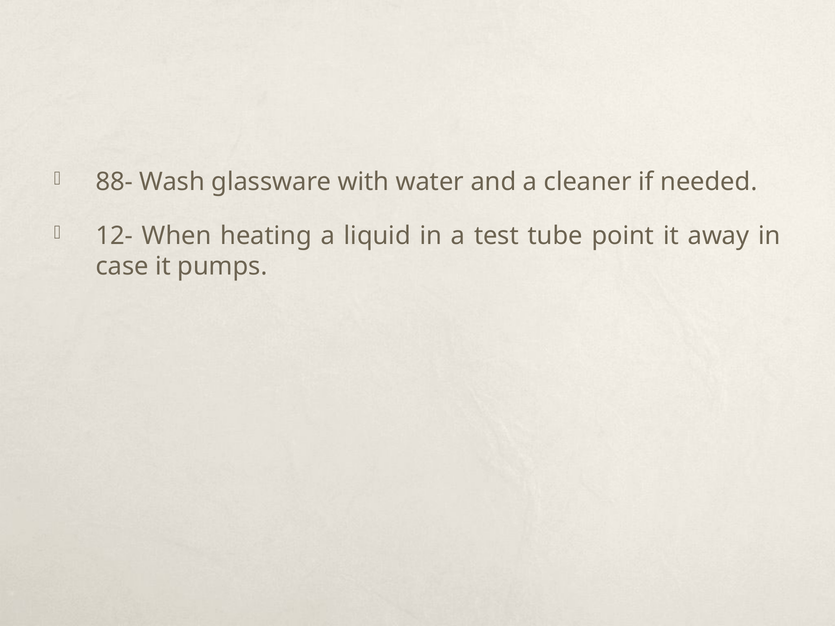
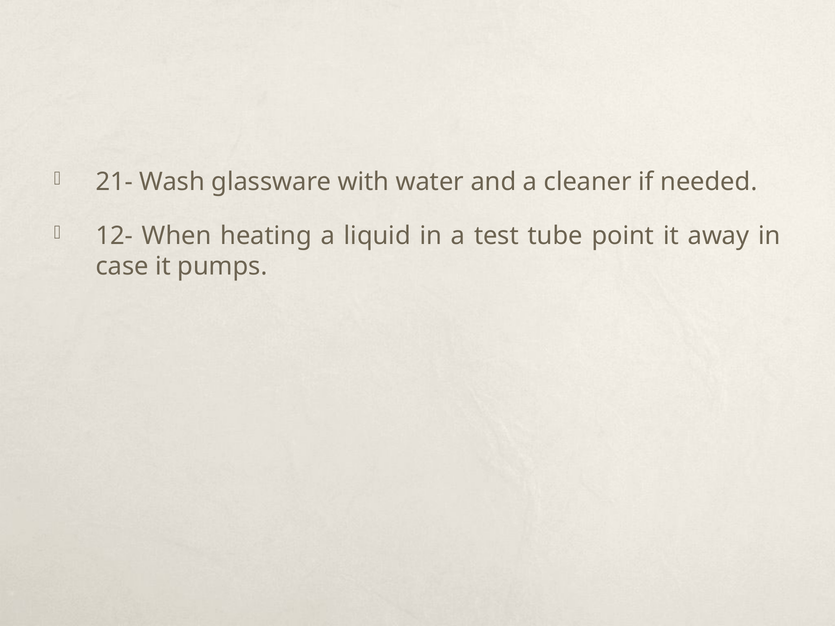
88-: 88- -> 21-
